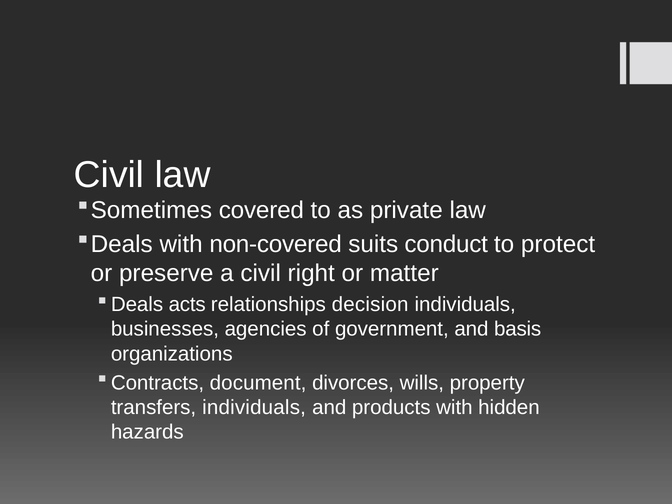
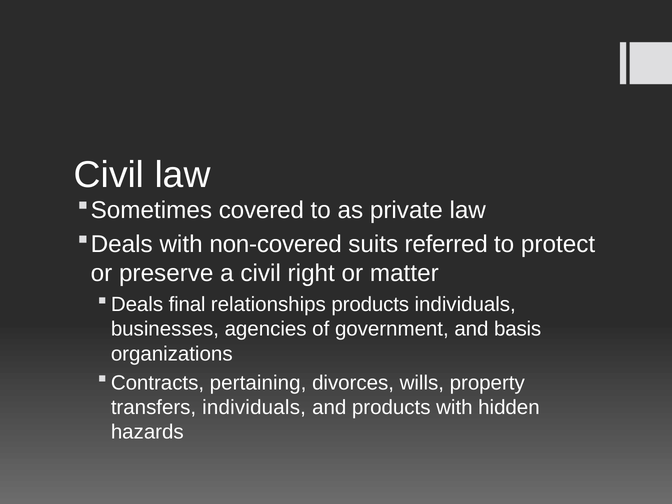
conduct: conduct -> referred
acts: acts -> final
relationships decision: decision -> products
document: document -> pertaining
